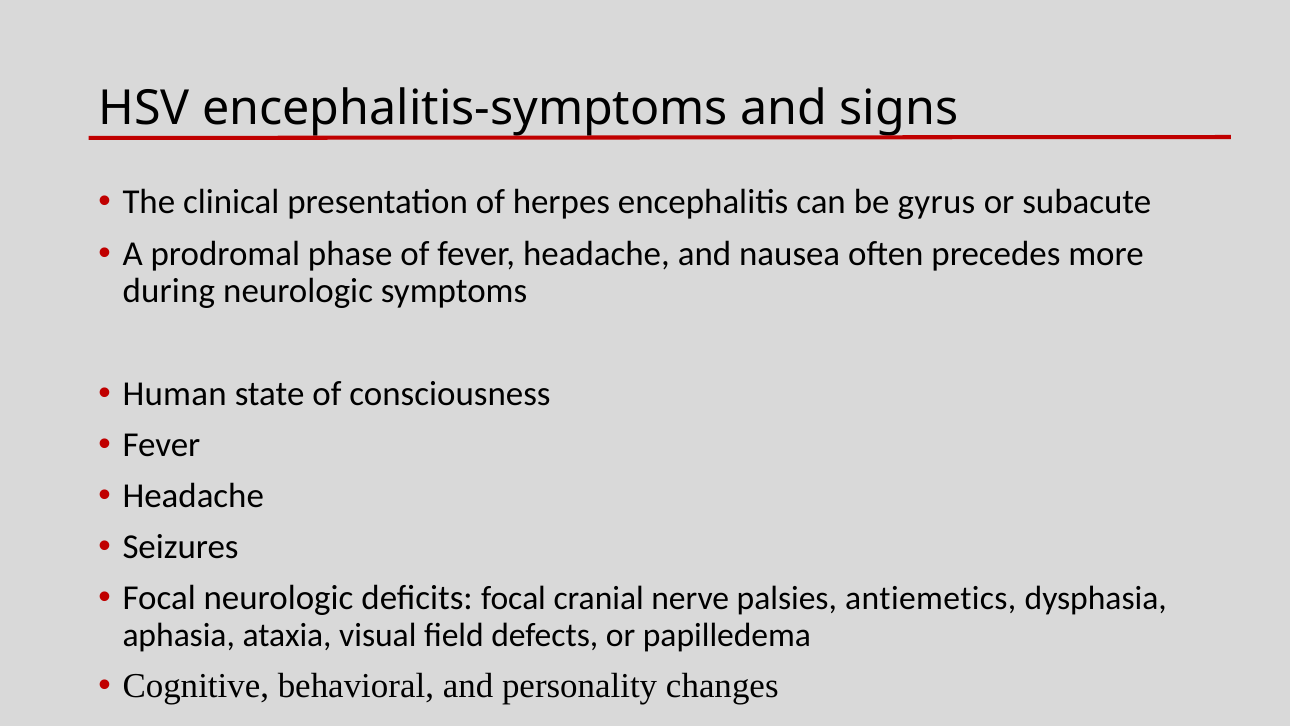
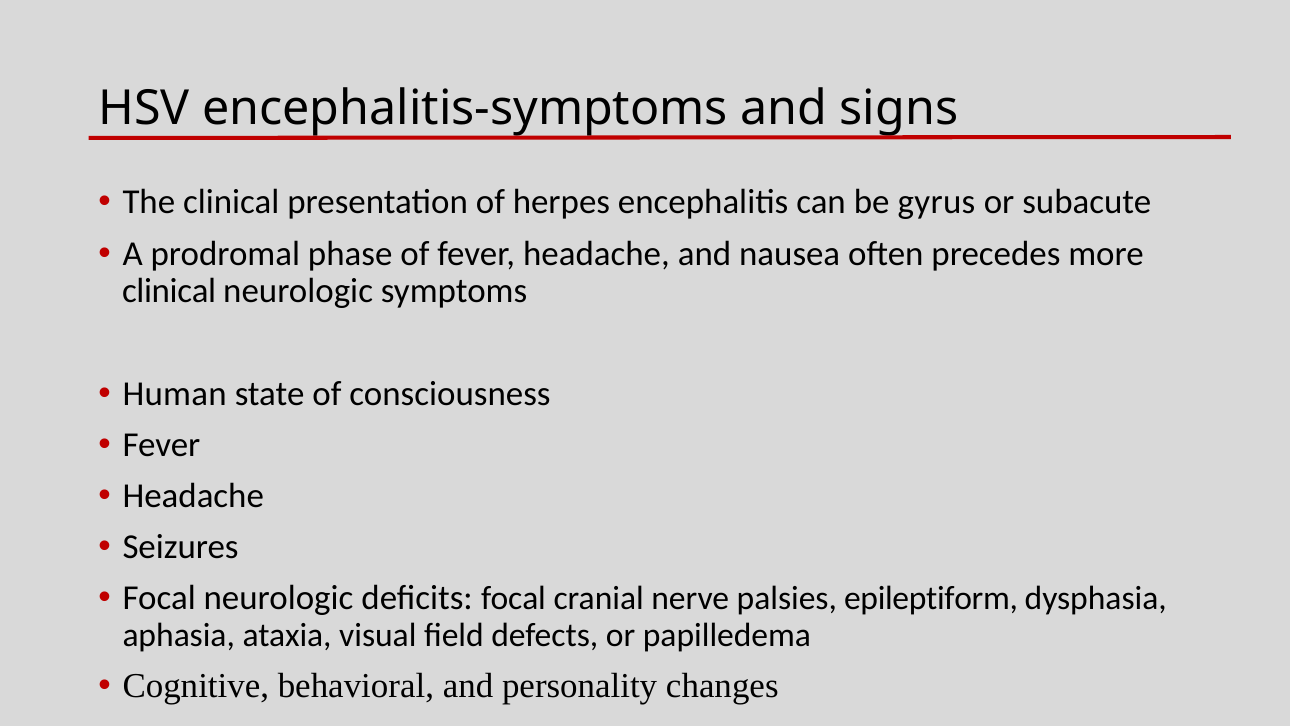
during at (169, 291): during -> clinical
antiemetics: antiemetics -> epileptiform
